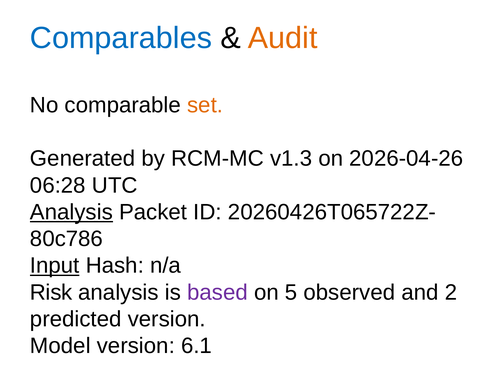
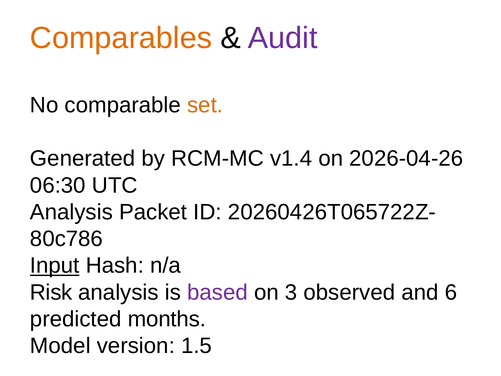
Comparables colour: blue -> orange
Audit colour: orange -> purple
v1.3: v1.3 -> v1.4
06:28: 06:28 -> 06:30
Analysis at (71, 212) underline: present -> none
5: 5 -> 3
2: 2 -> 6
predicted version: version -> months
6.1: 6.1 -> 1.5
